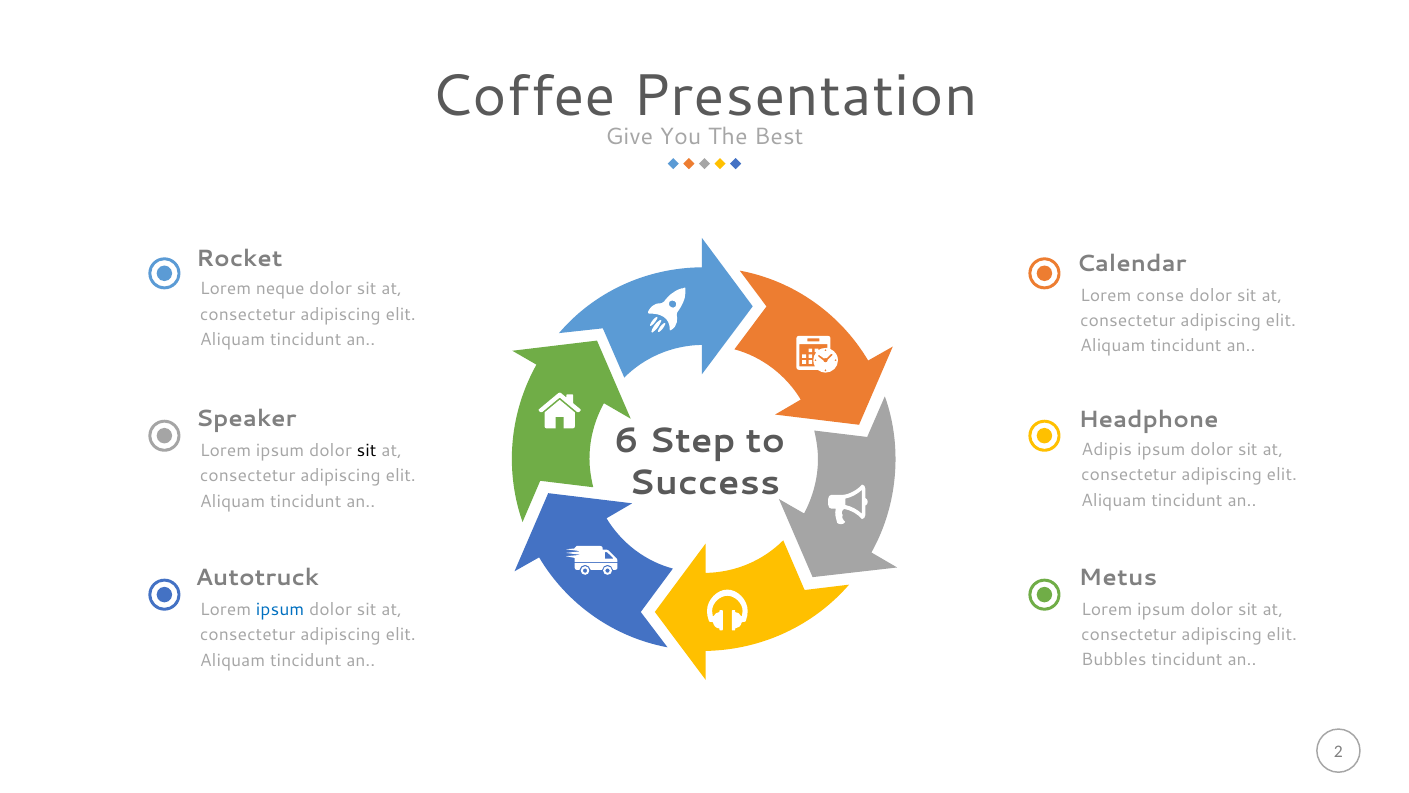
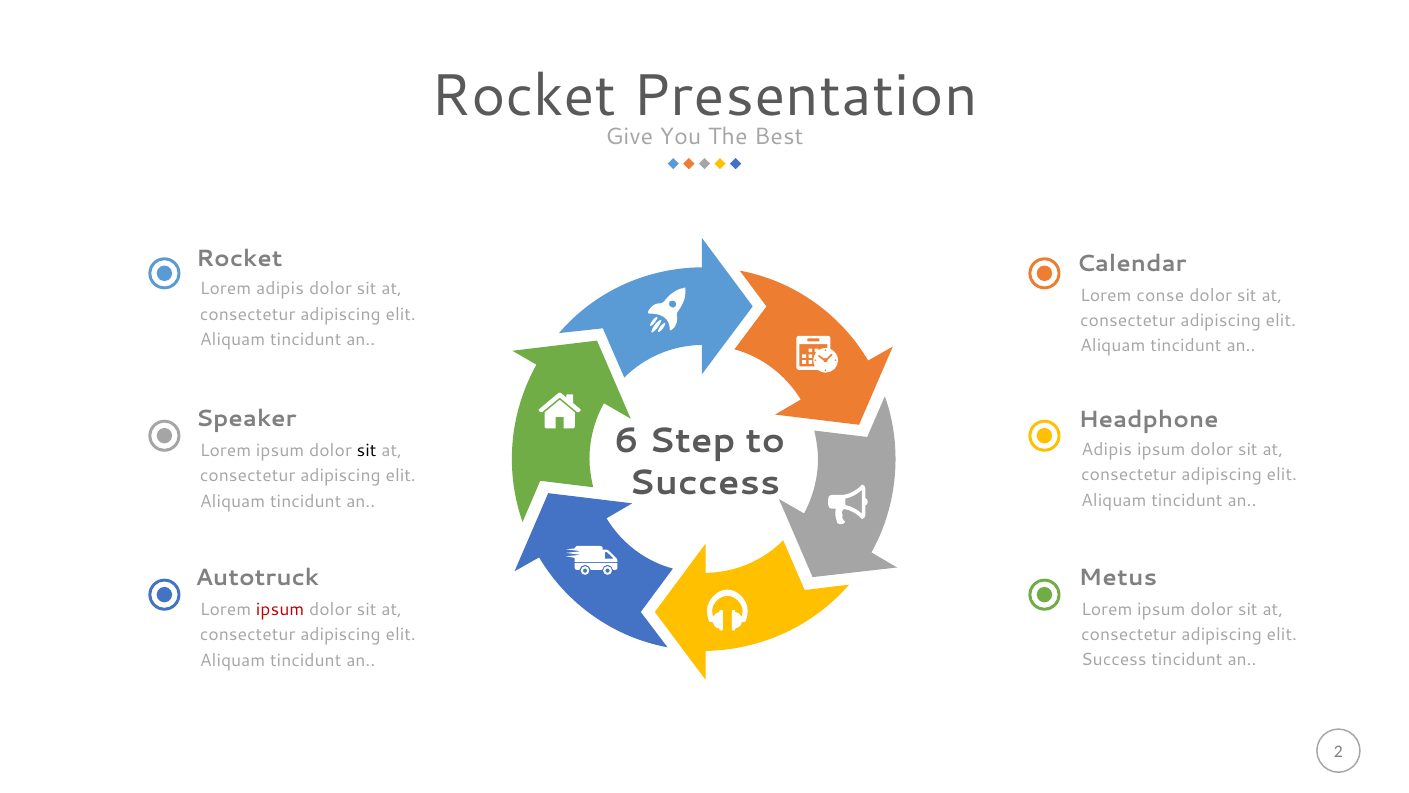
Coffee at (524, 96): Coffee -> Rocket
Lorem neque: neque -> adipis
ipsum at (280, 609) colour: blue -> red
Bubbles at (1114, 660): Bubbles -> Success
